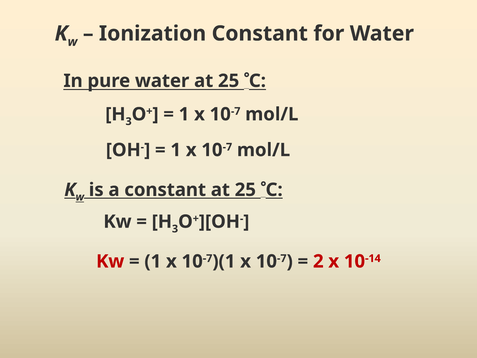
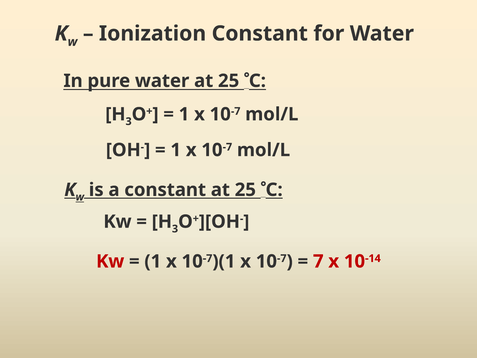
2: 2 -> 7
